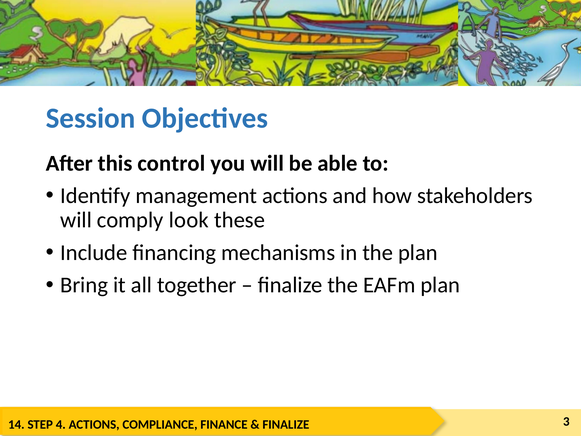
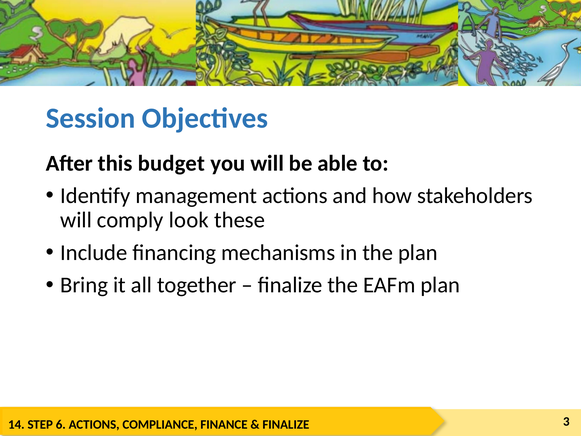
control: control -> budget
4: 4 -> 6
